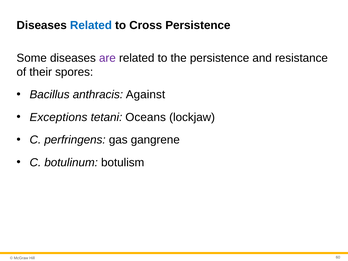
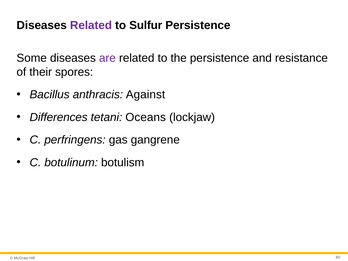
Related at (91, 25) colour: blue -> purple
Cross: Cross -> Sulfur
Exceptions: Exceptions -> Differences
